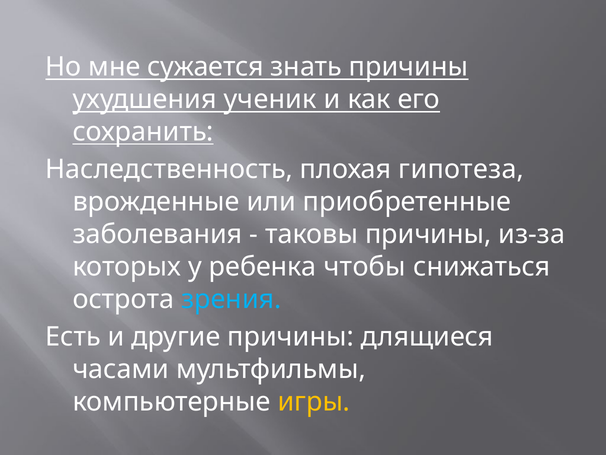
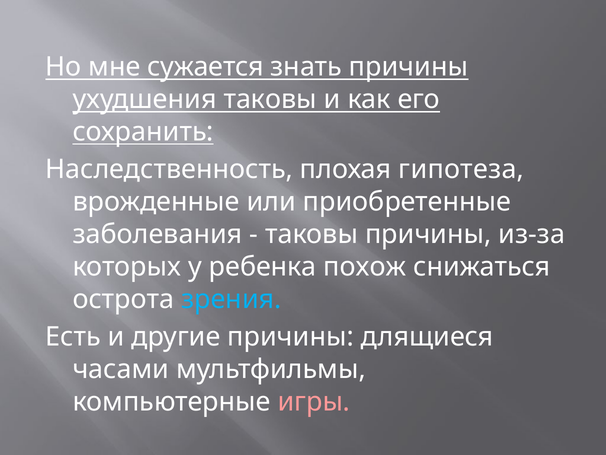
ухудшения ученик: ученик -> таковы
чтобы: чтобы -> похож
игры colour: yellow -> pink
